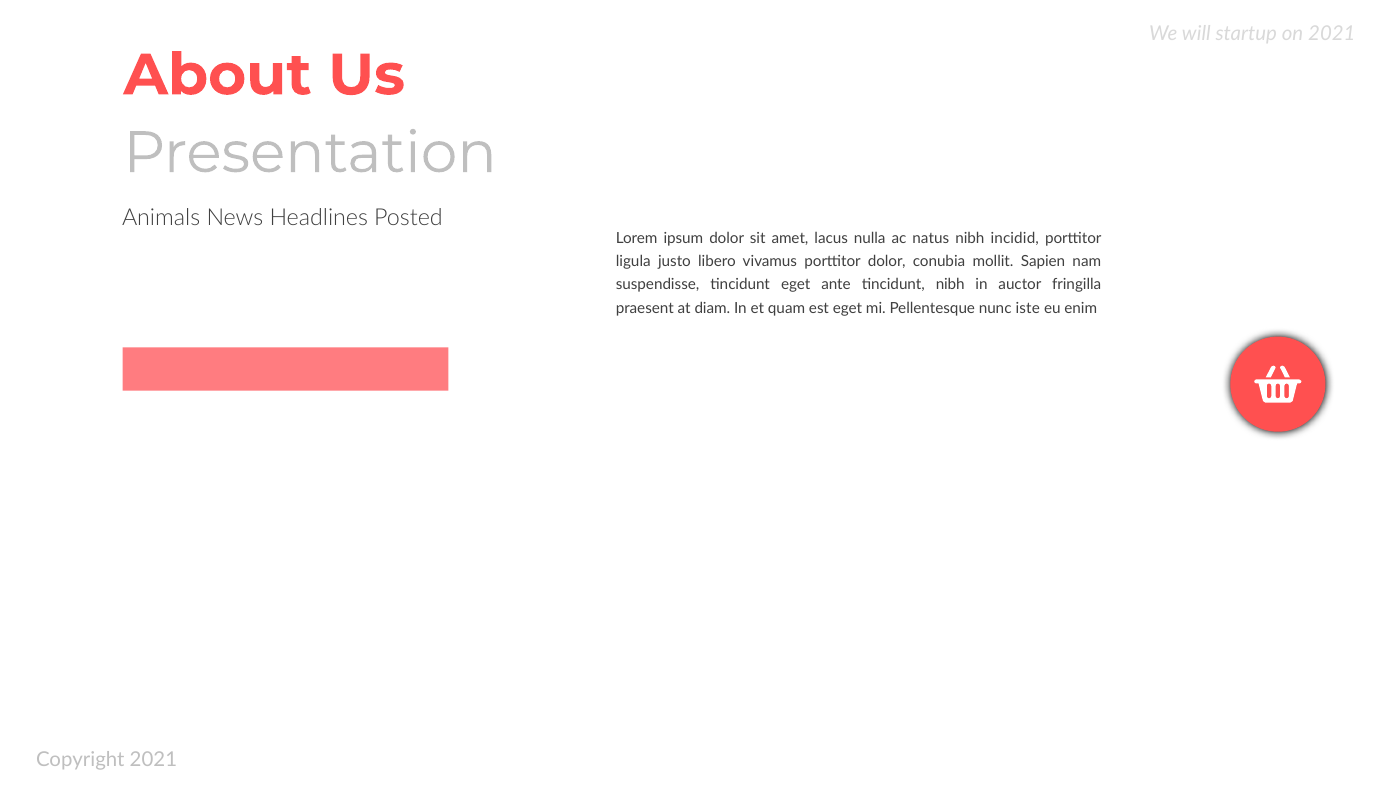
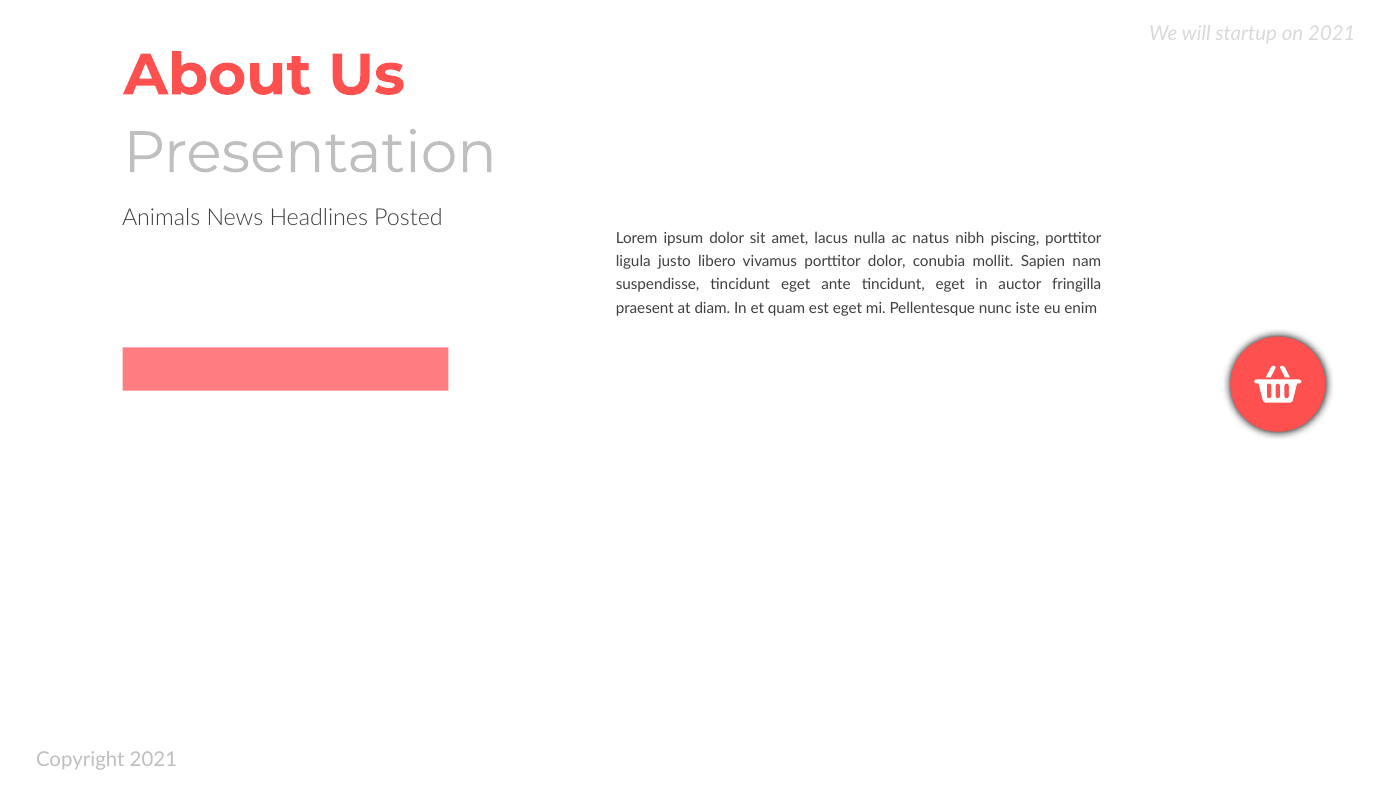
incidid: incidid -> piscing
ante tincidunt nibh: nibh -> eget
